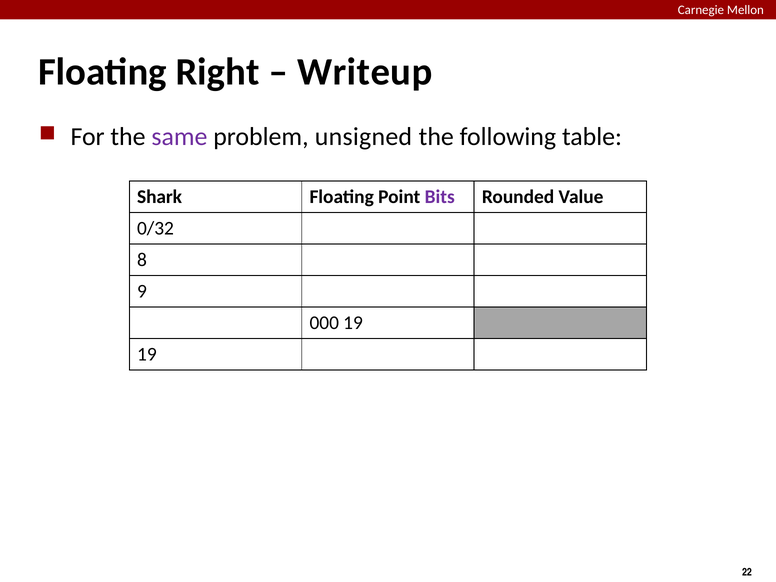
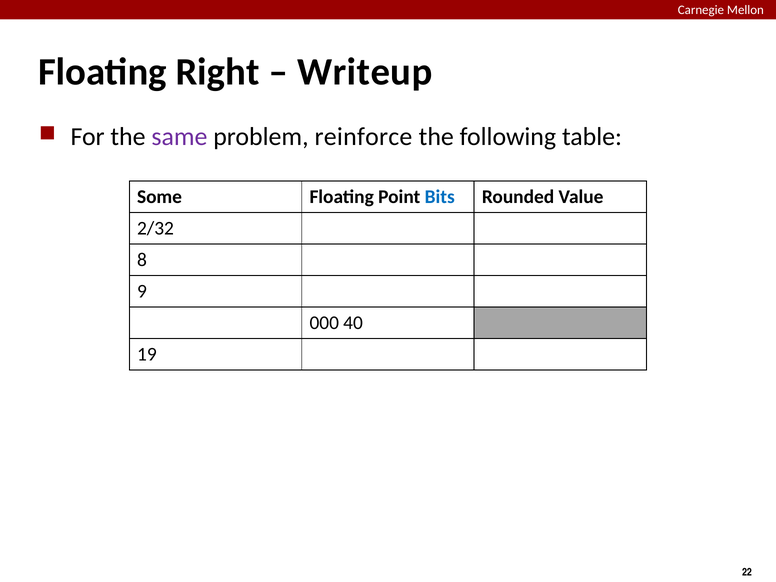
unsigned: unsigned -> reinforce
Shark: Shark -> Some
Bits colour: purple -> blue
0/32: 0/32 -> 2/32
000 19: 19 -> 40
